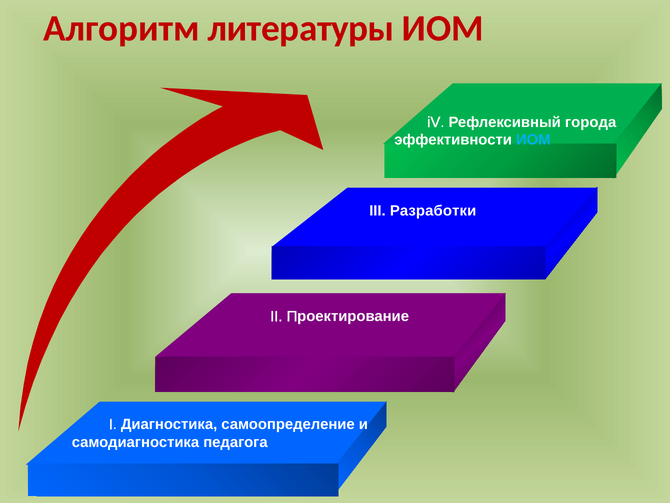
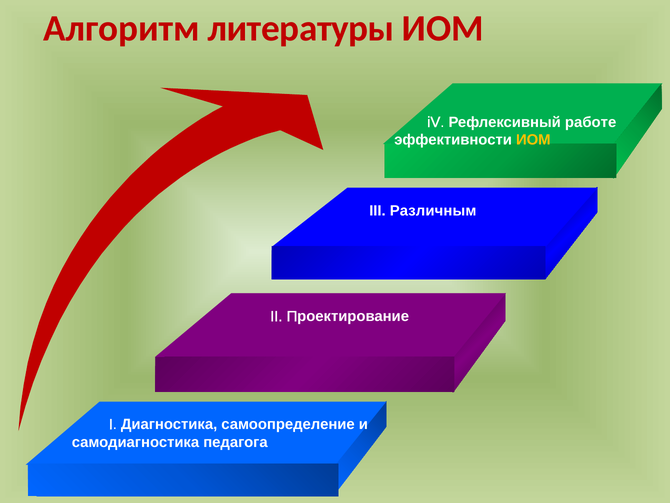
города: города -> работе
ИОМ at (533, 140) colour: light blue -> yellow
Разработки: Разработки -> Различным
